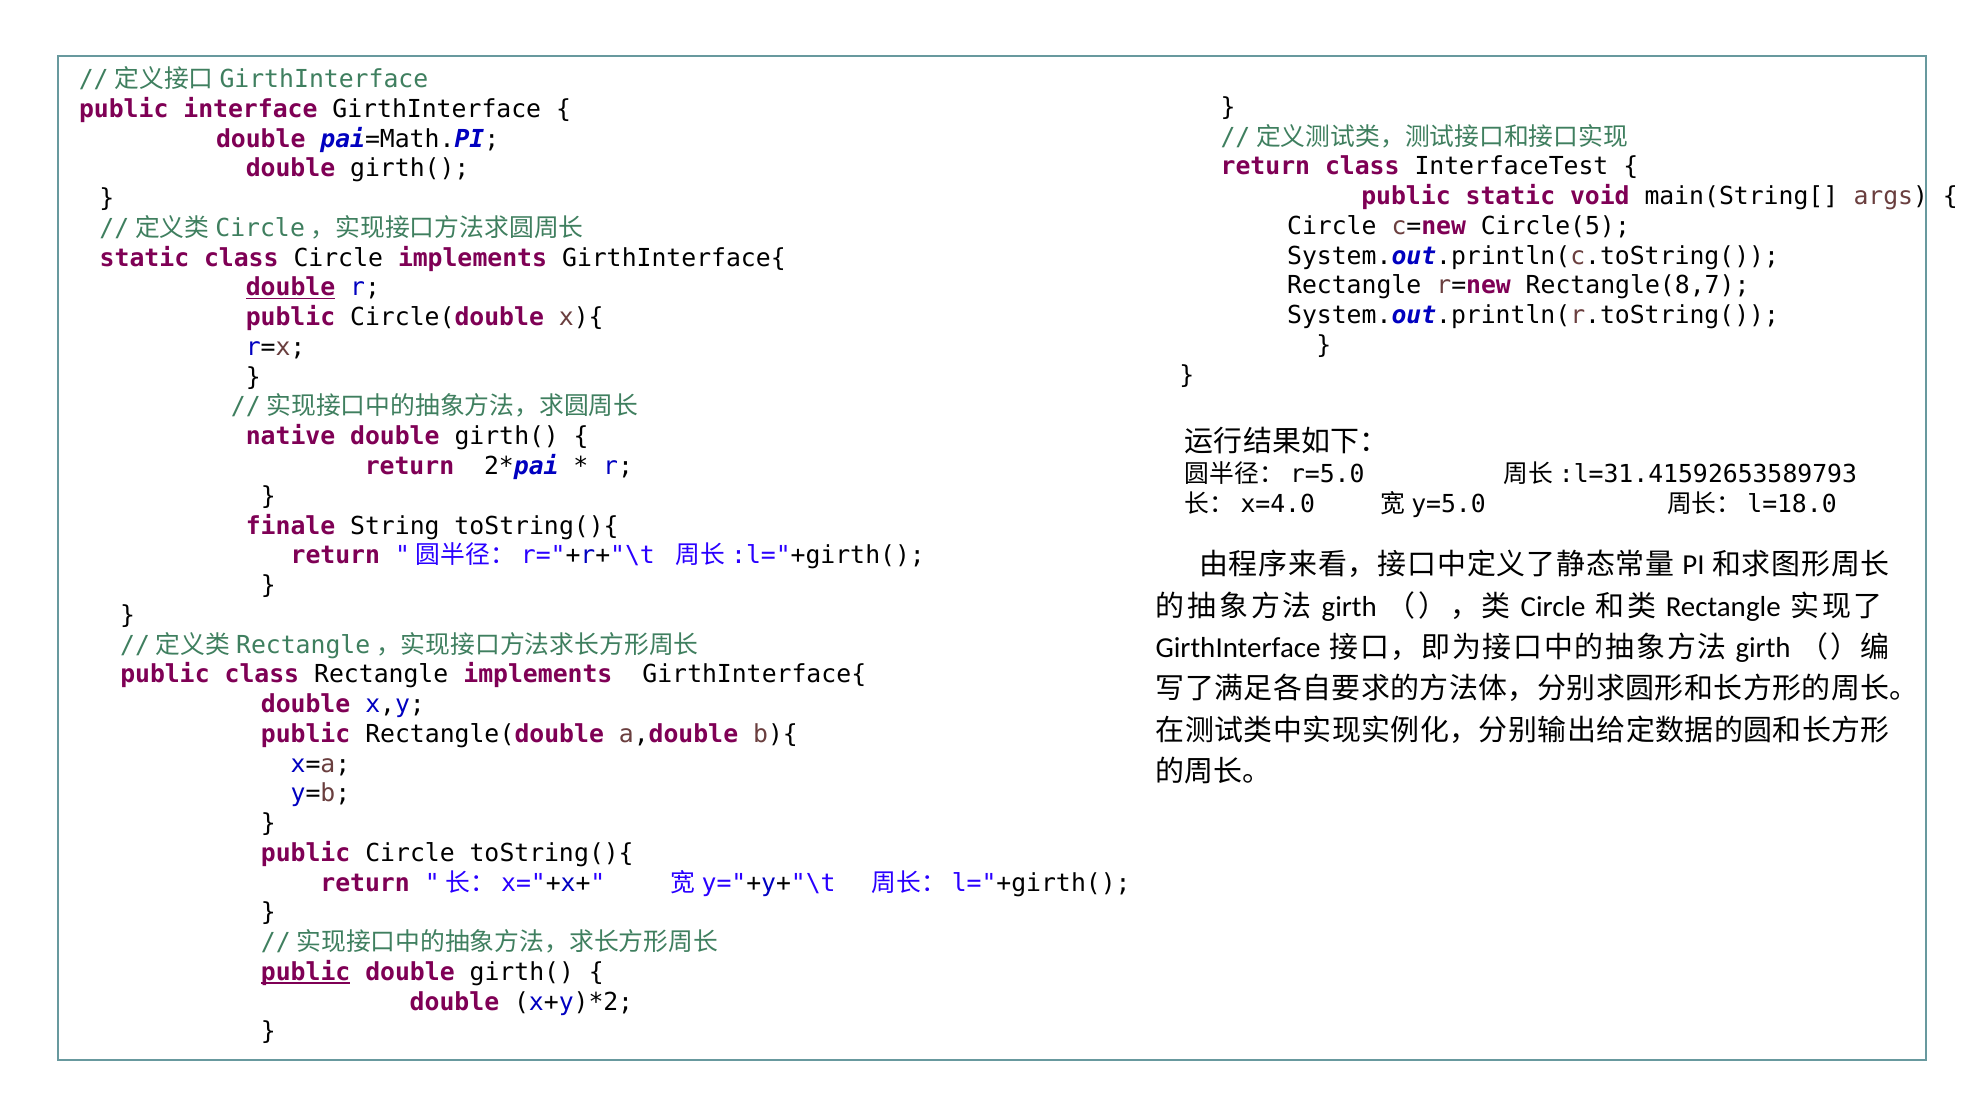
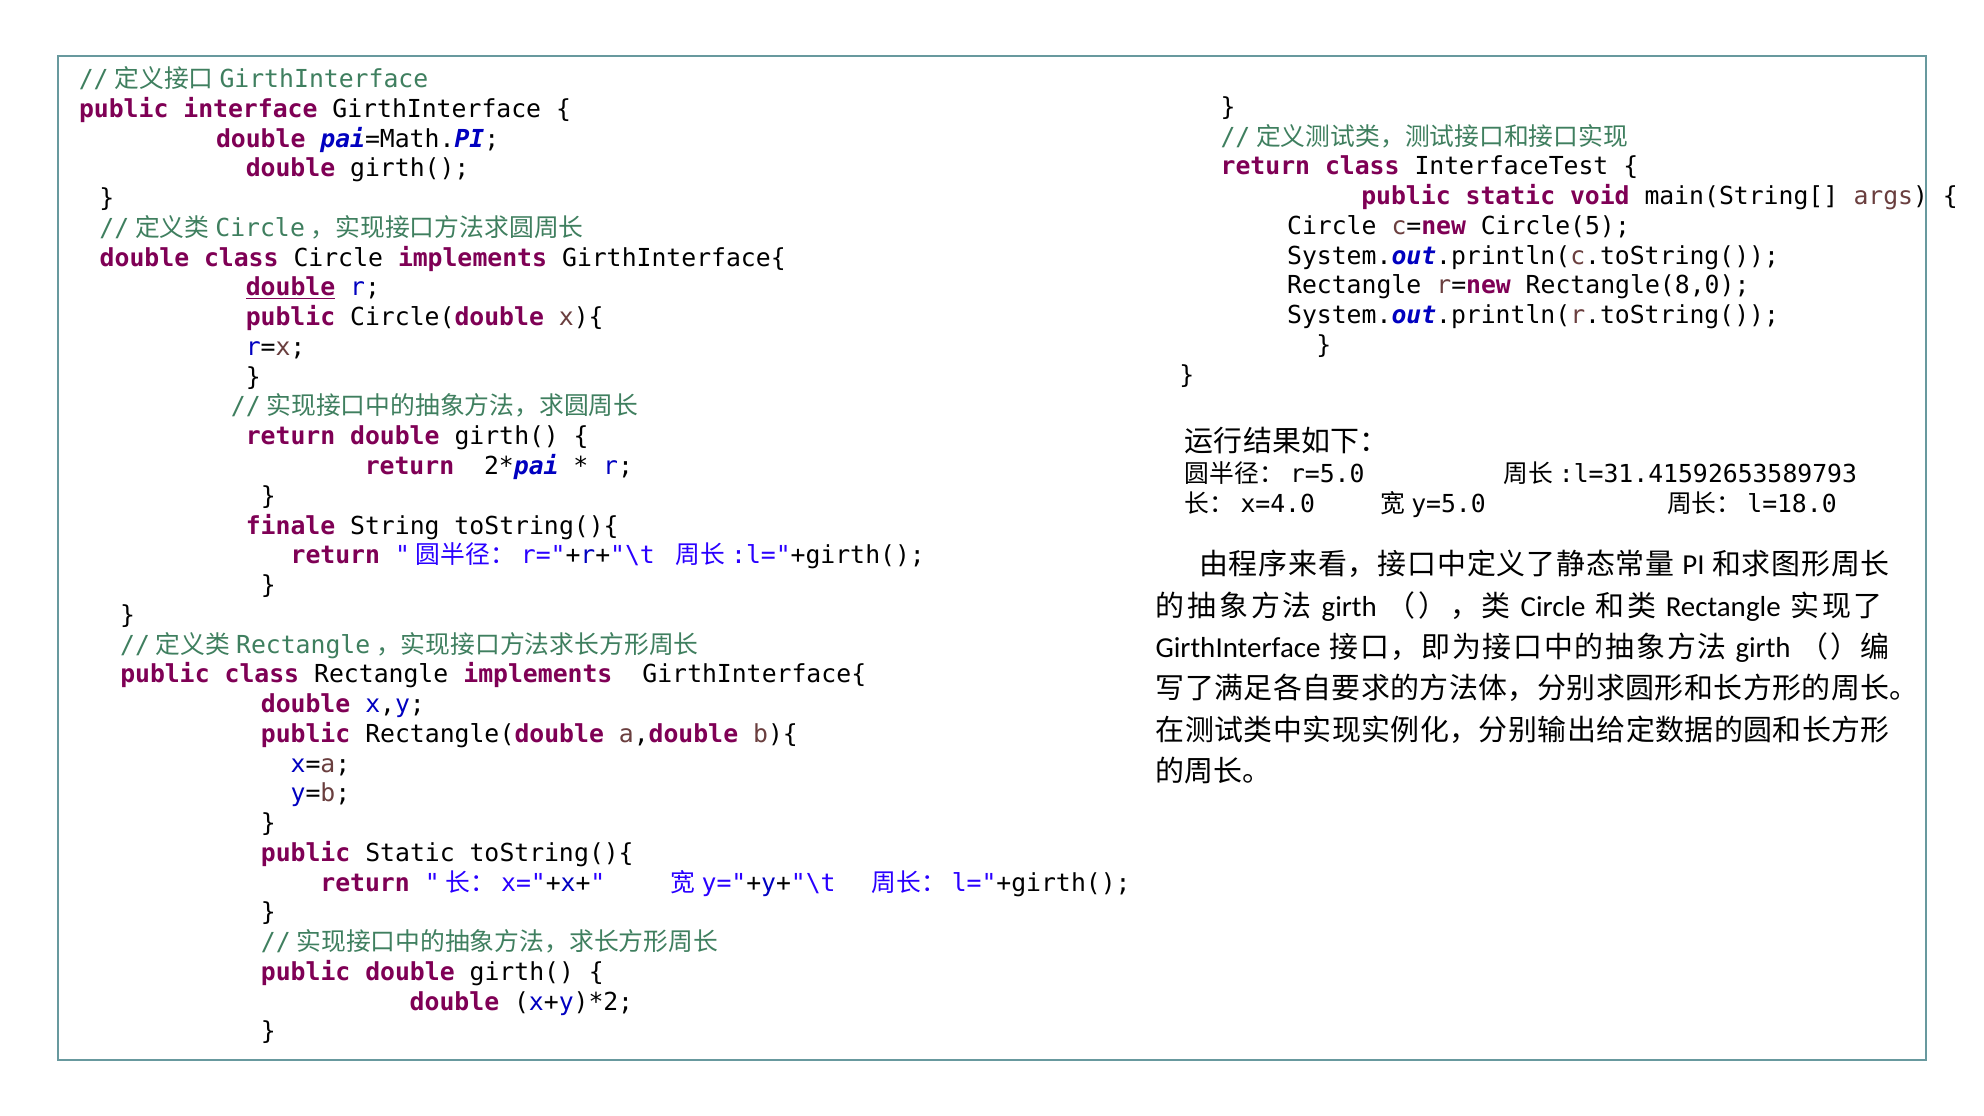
static at (144, 258): static -> double
Rectangle(8,7: Rectangle(8,7 -> Rectangle(8,0
native at (291, 437): native -> return
Circle at (410, 853): Circle -> Static
public at (306, 972) underline: present -> none
